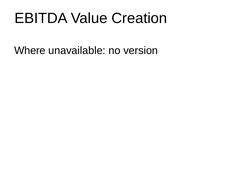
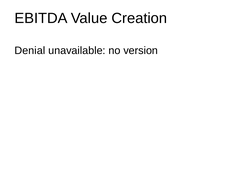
Where: Where -> Denial
